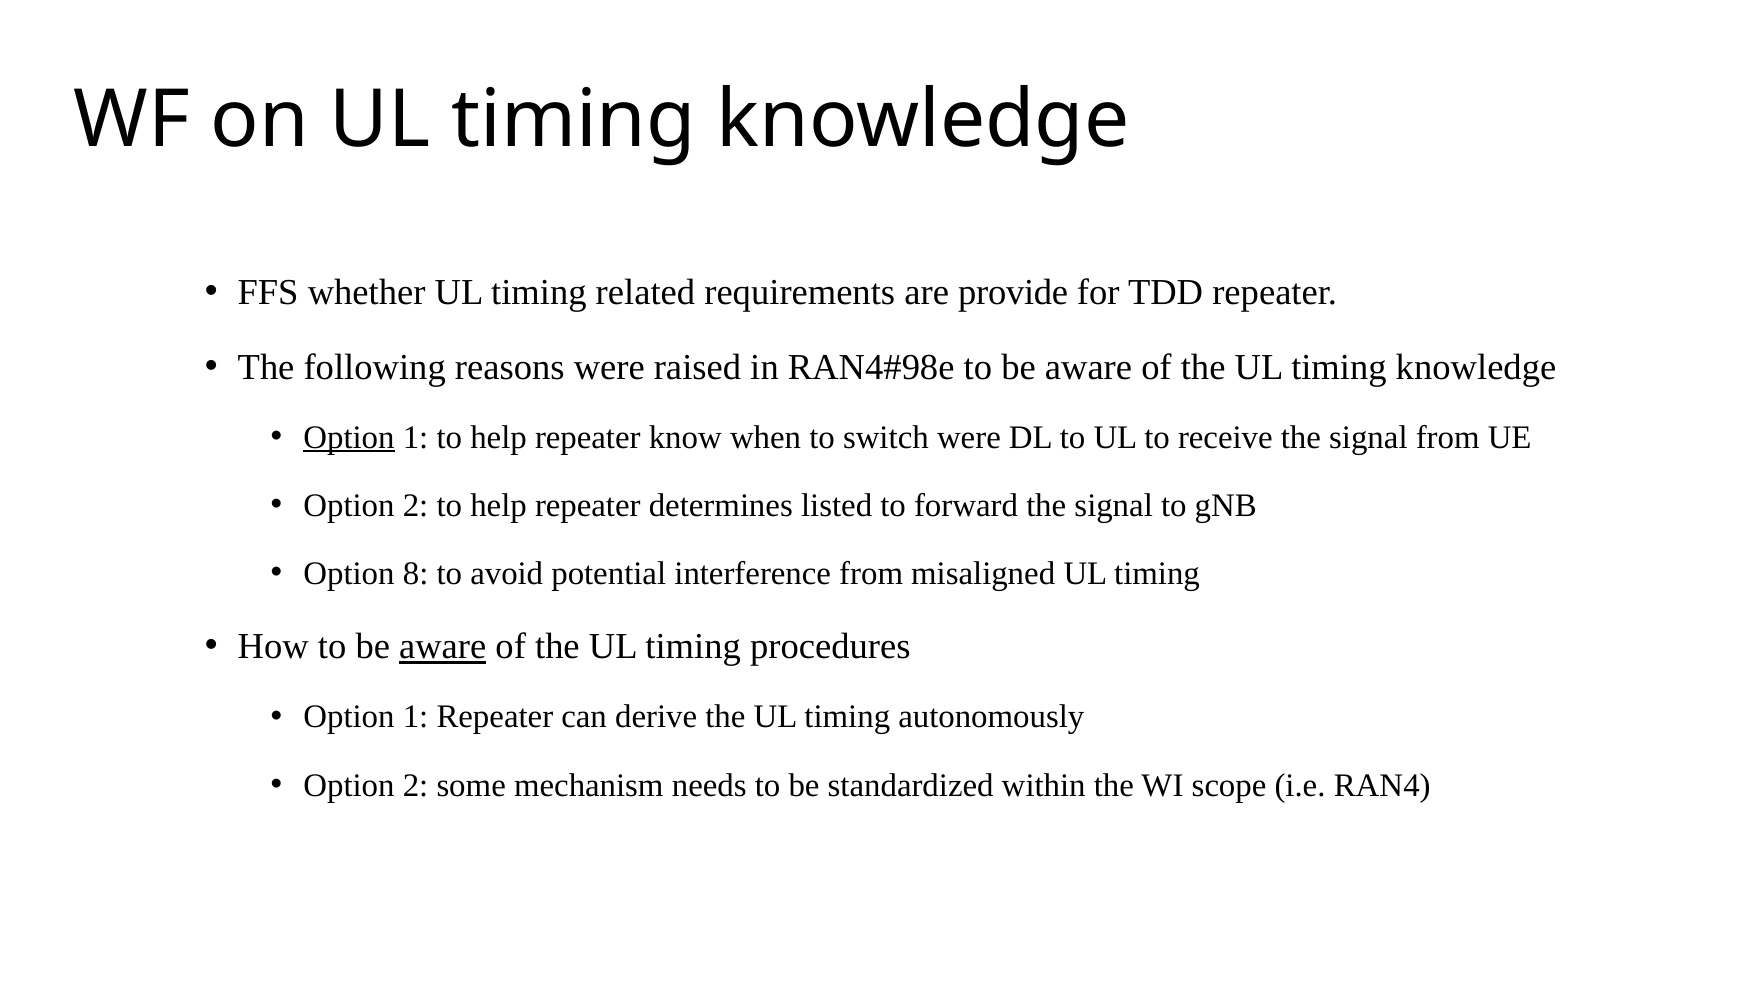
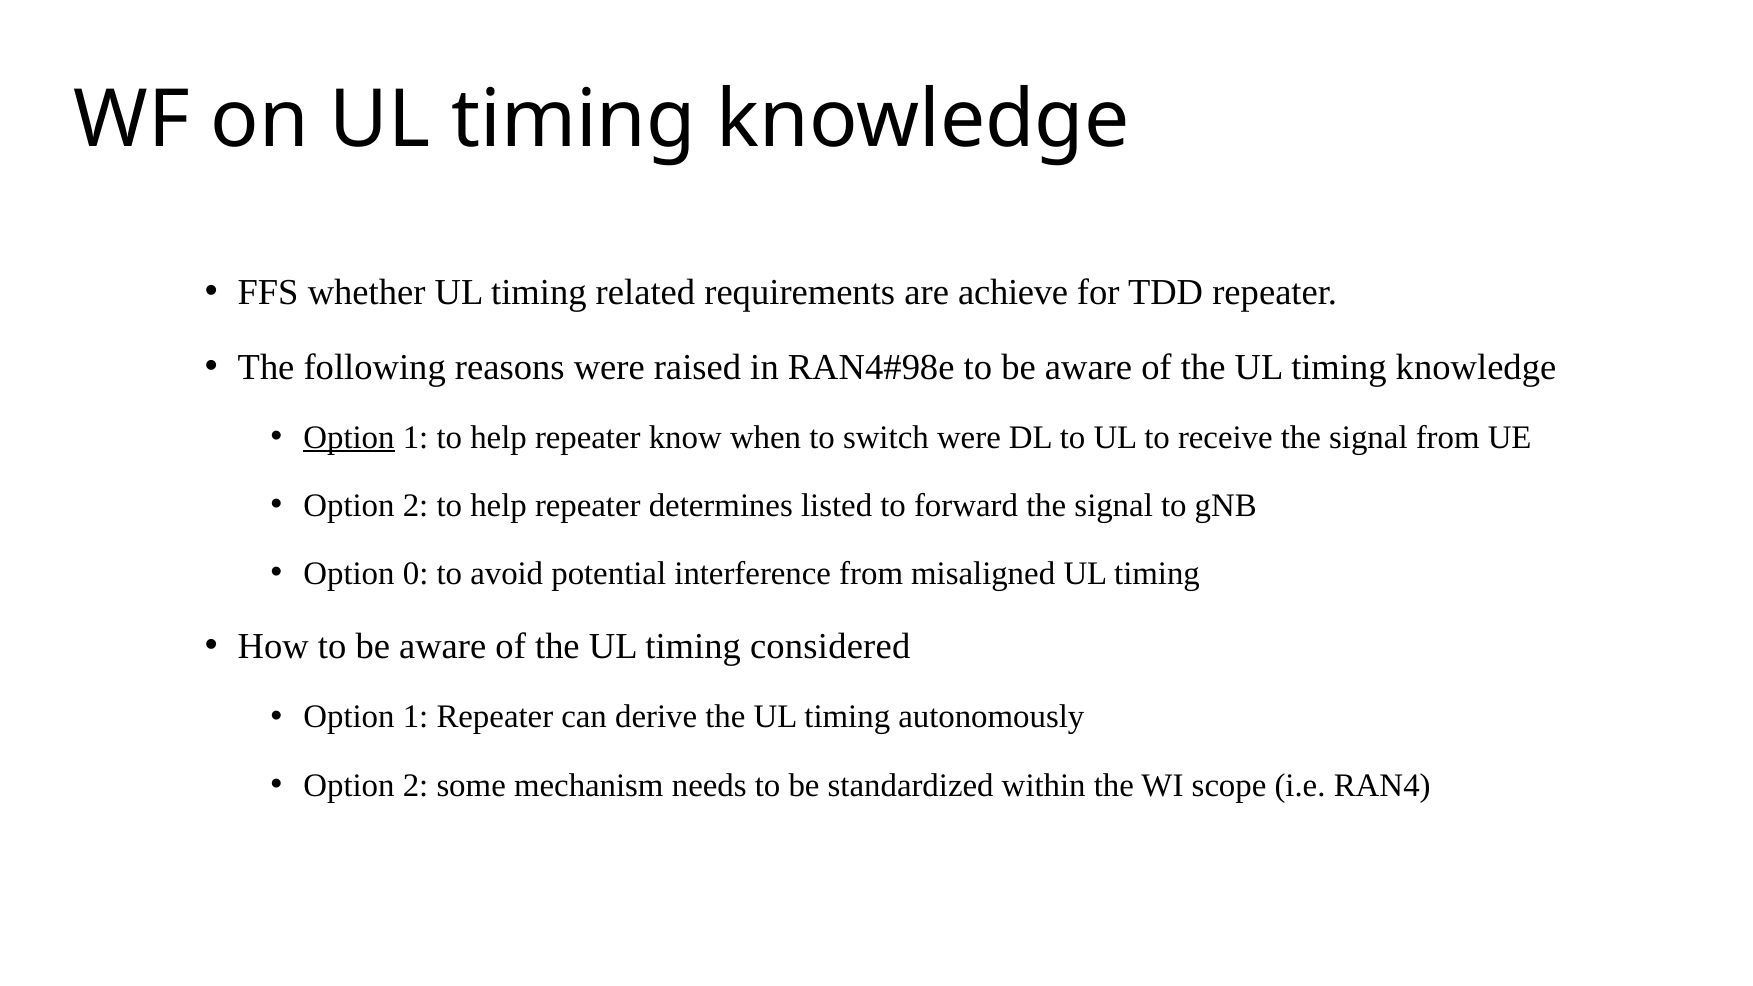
provide: provide -> achieve
8: 8 -> 0
aware at (443, 647) underline: present -> none
procedures: procedures -> considered
